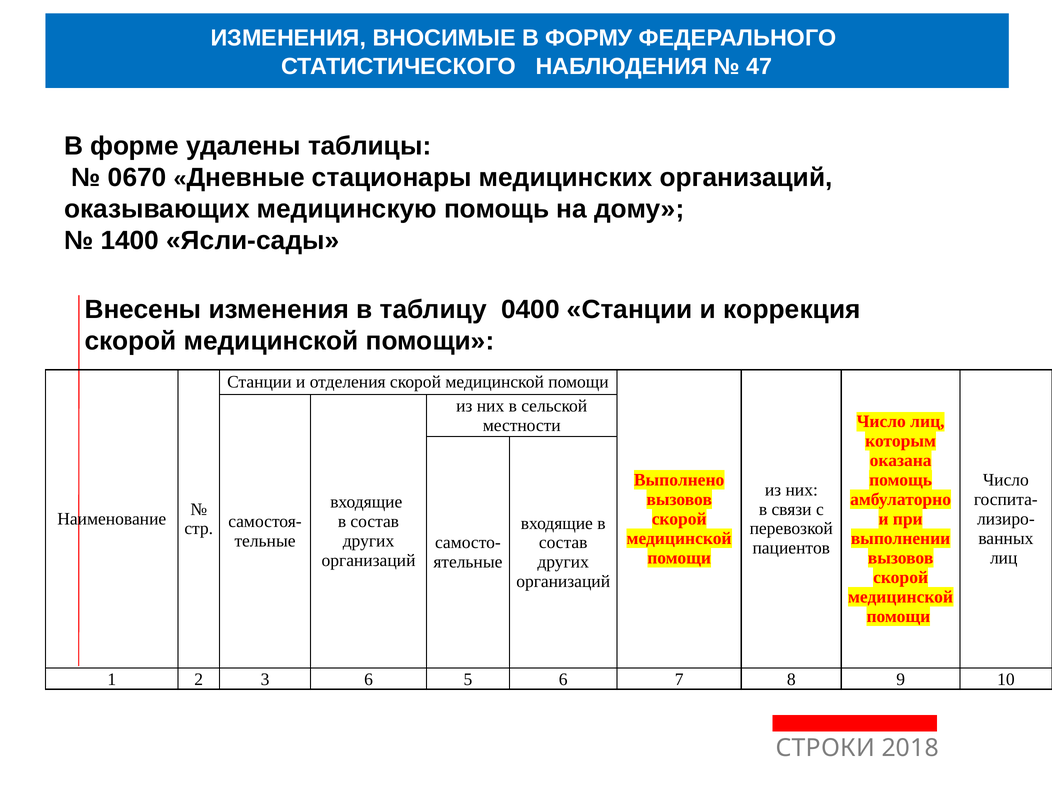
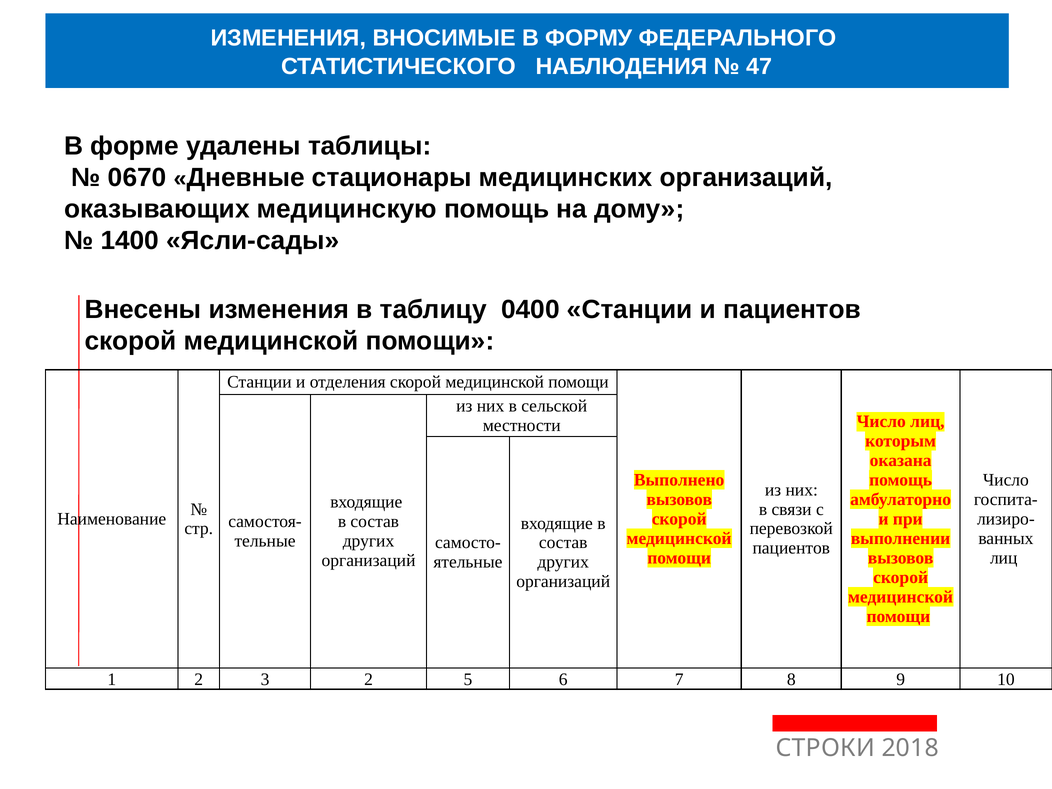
и коррекция: коррекция -> пациентов
3 6: 6 -> 2
